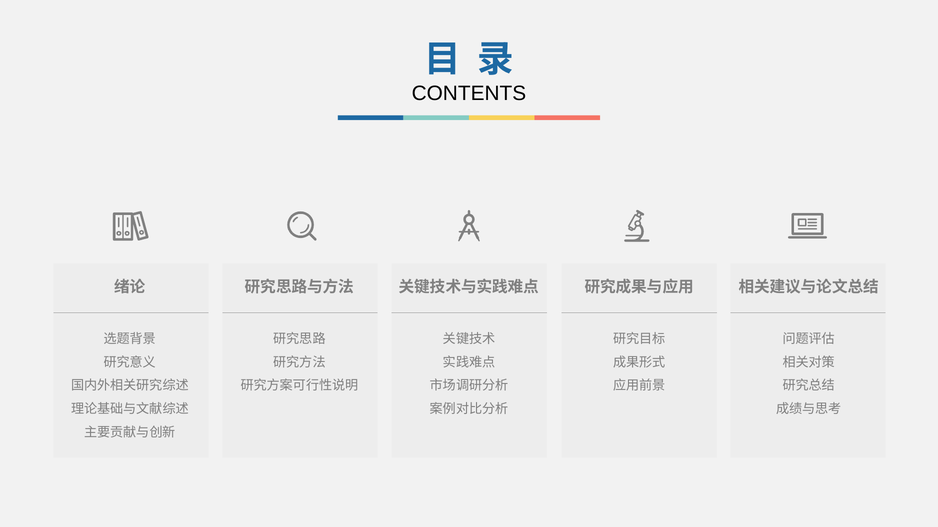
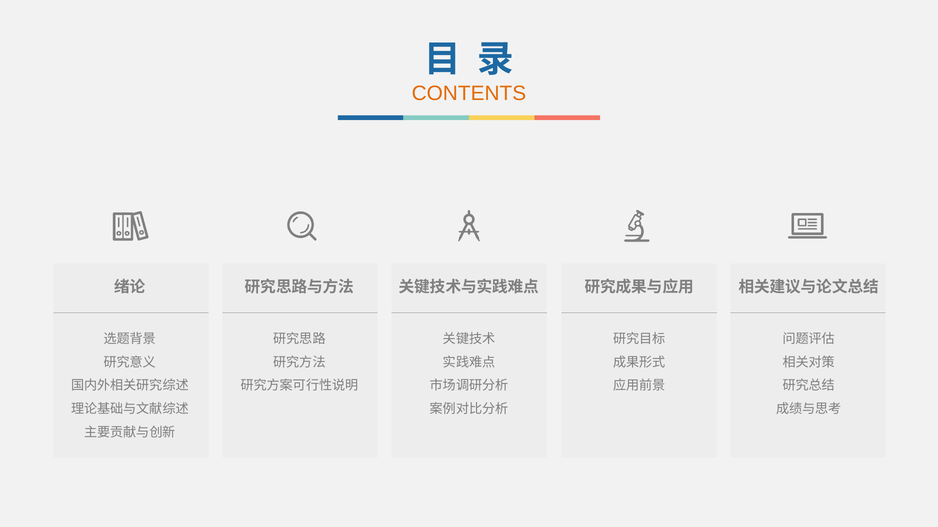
CONTENTS colour: black -> orange
